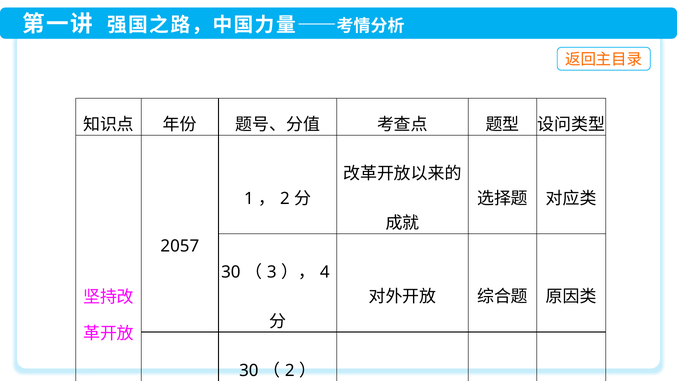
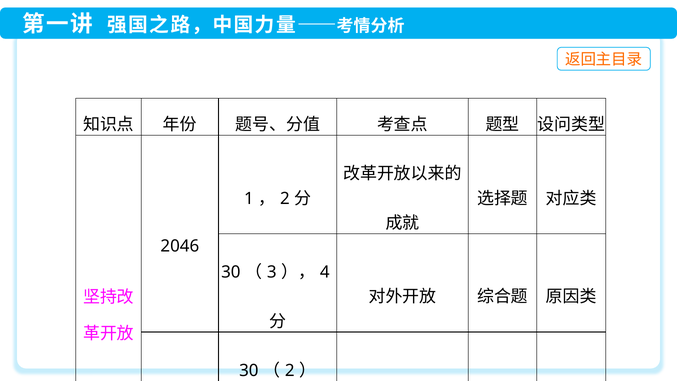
2057: 2057 -> 2046
